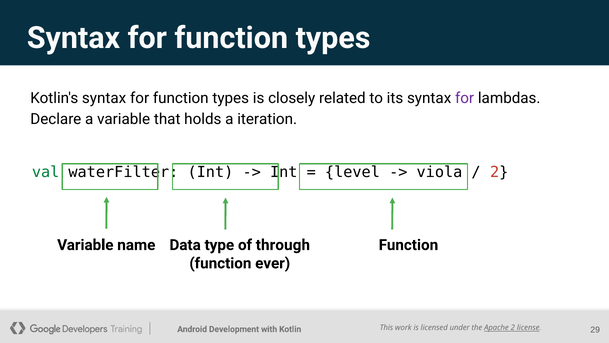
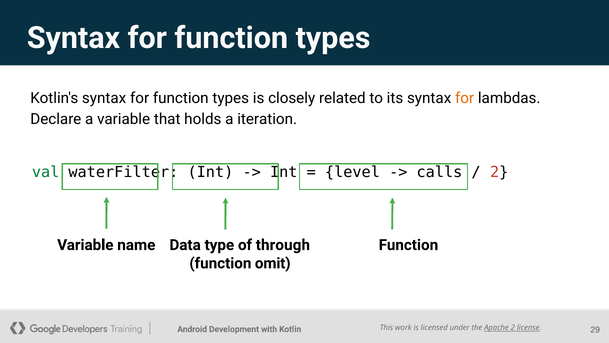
for at (465, 98) colour: purple -> orange
viola: viola -> calls
ever: ever -> omit
